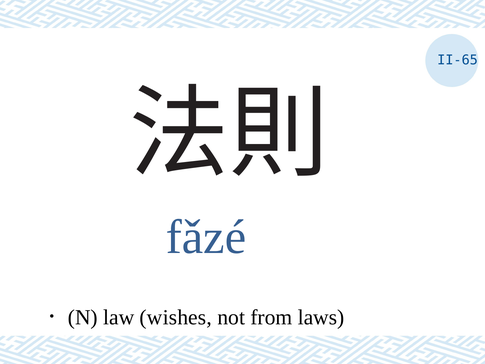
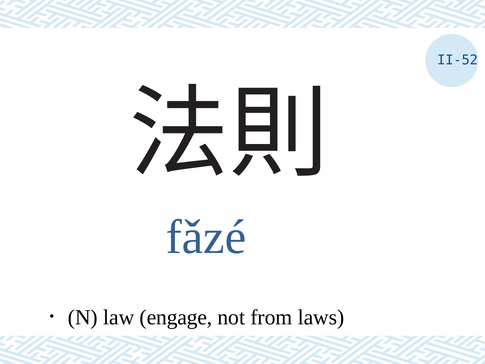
II-65: II-65 -> II-52
wishes: wishes -> engage
